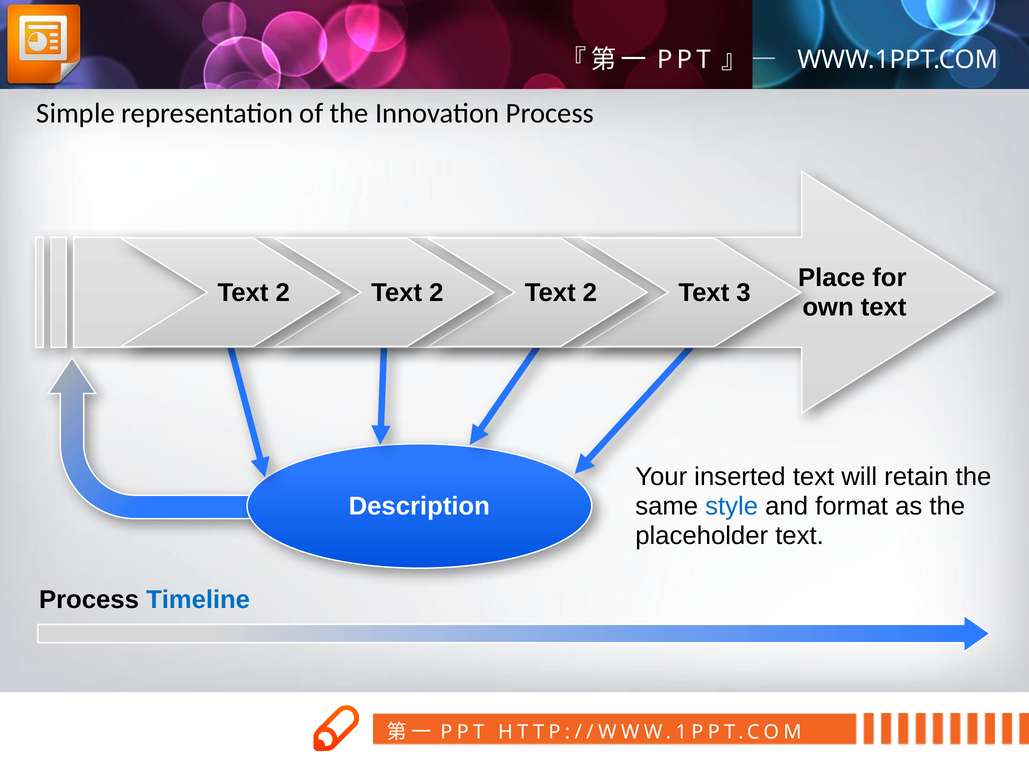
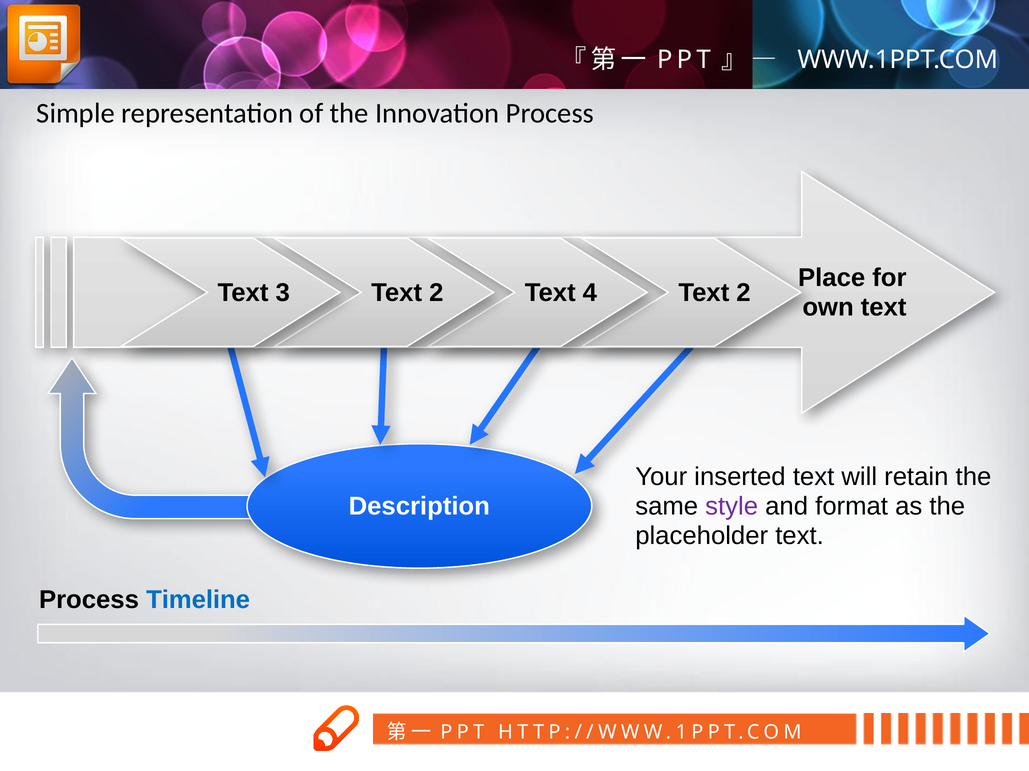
2 at (283, 293): 2 -> 3
2 at (590, 293): 2 -> 4
3 at (744, 293): 3 -> 2
style colour: blue -> purple
